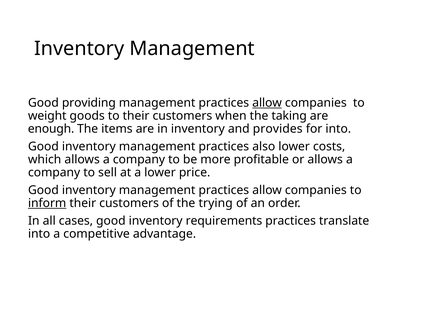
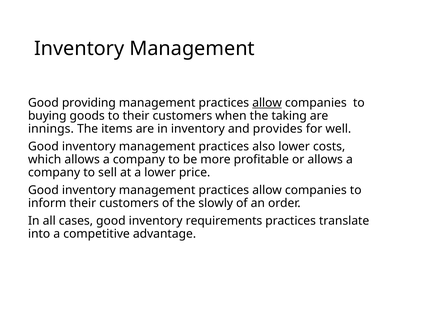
weight: weight -> buying
enough: enough -> innings
for into: into -> well
inform underline: present -> none
trying: trying -> slowly
